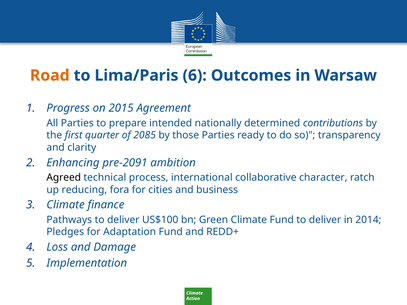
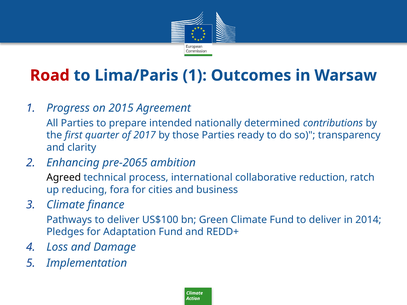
Road colour: orange -> red
Lima/Paris 6: 6 -> 1
2085: 2085 -> 2017
pre-2091: pre-2091 -> pre-2065
character: character -> reduction
